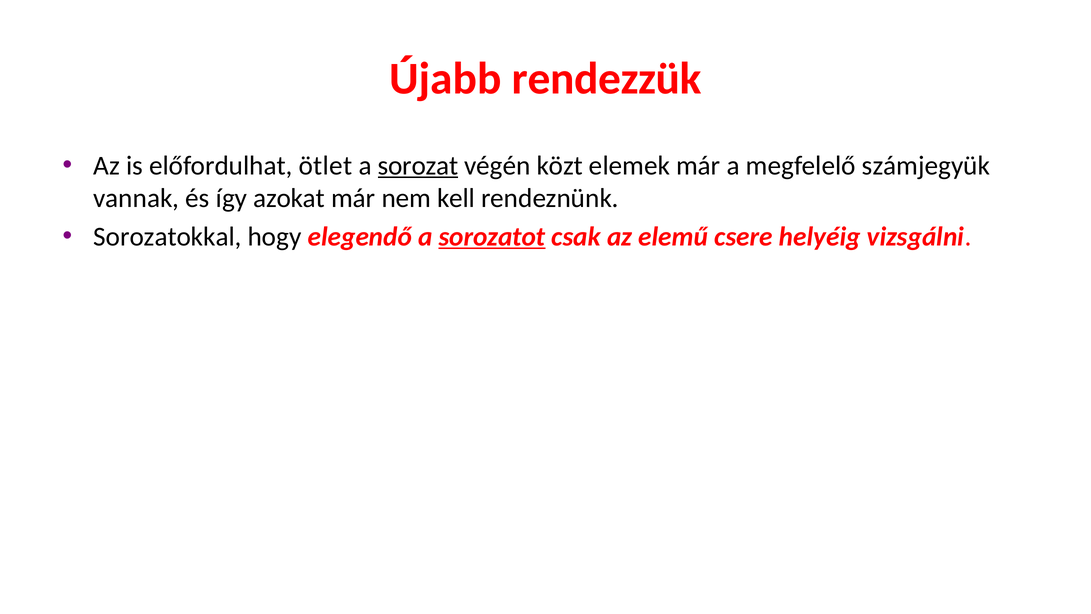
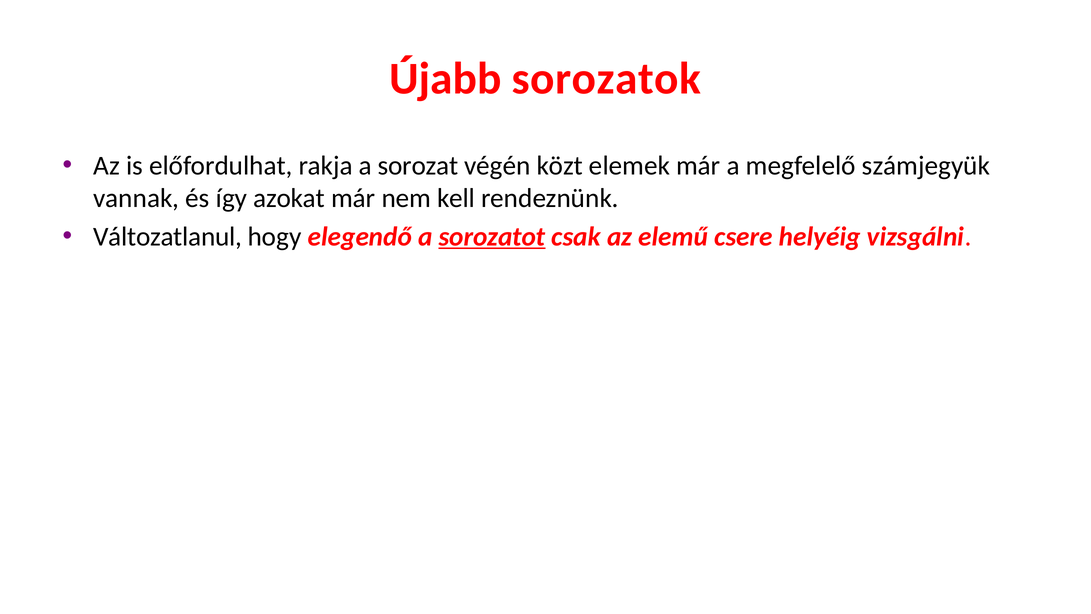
rendezzük: rendezzük -> sorozatok
ötlet: ötlet -> rakja
sorozat underline: present -> none
Sorozatokkal: Sorozatokkal -> Változatlanul
